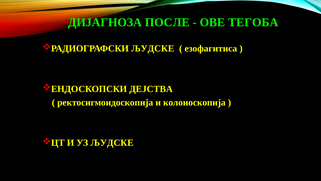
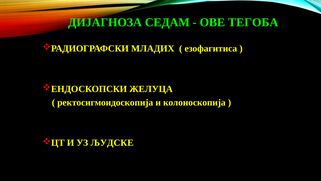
ПОСЛЕ: ПОСЛЕ -> СЕДАМ
ЉУДСКЕ at (153, 48): ЉУДСКЕ -> МЛАДИХ
ДЕЈСТВА: ДЕЈСТВА -> ЖЕЛУЦА
